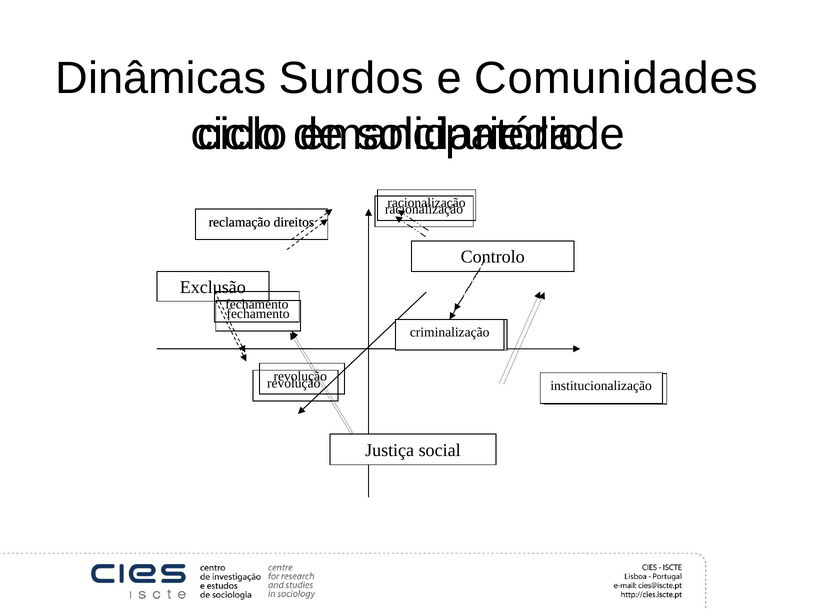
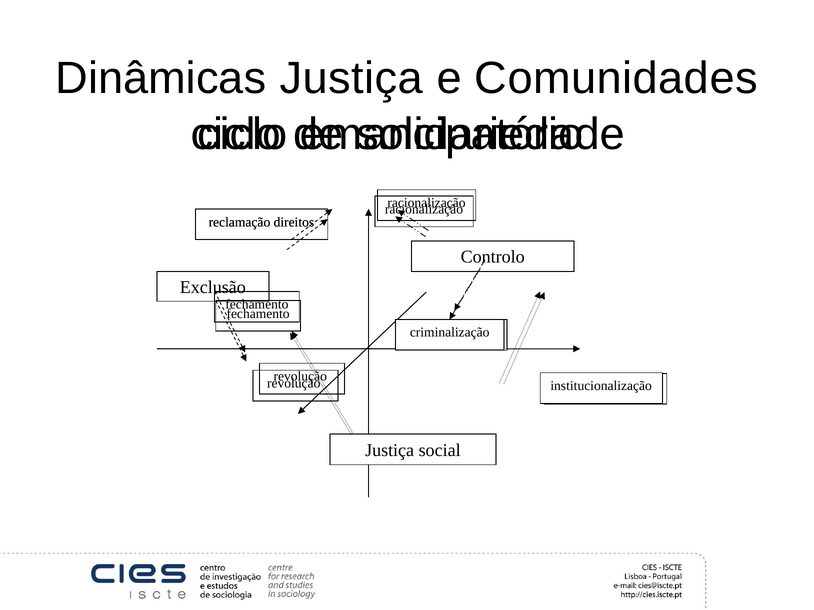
Dinâmicas Surdos: Surdos -> Justiça
